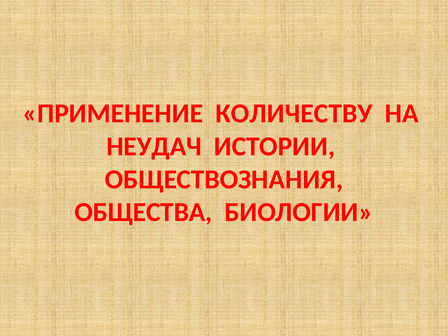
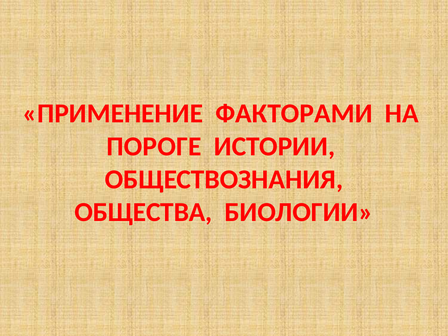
КОЛИЧЕСТВУ: КОЛИЧЕСТВУ -> ФАКТОРАМИ
НЕУДАЧ: НЕУДАЧ -> ПОРОГЕ
